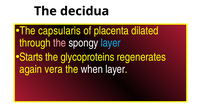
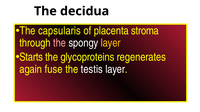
dilated: dilated -> stroma
layer at (111, 43) colour: light blue -> yellow
vera: vera -> fuse
when: when -> testis
